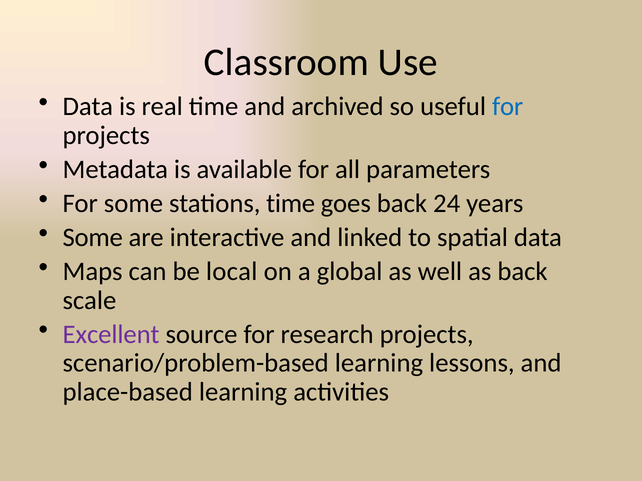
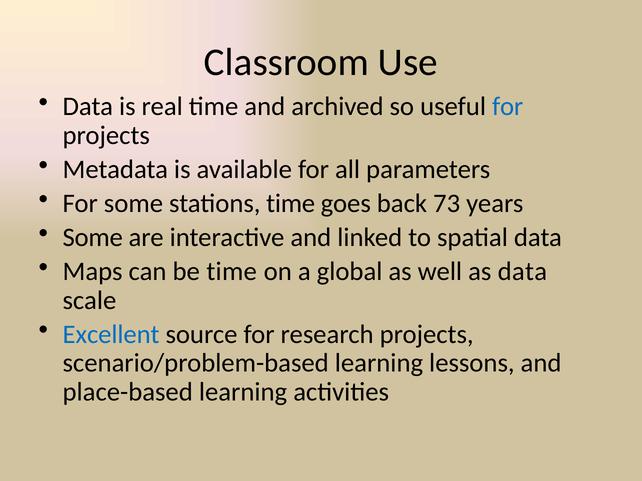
24: 24 -> 73
be local: local -> time
as back: back -> data
Excellent colour: purple -> blue
